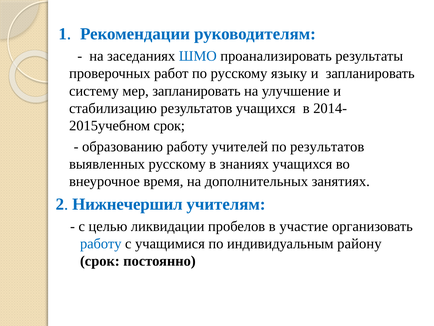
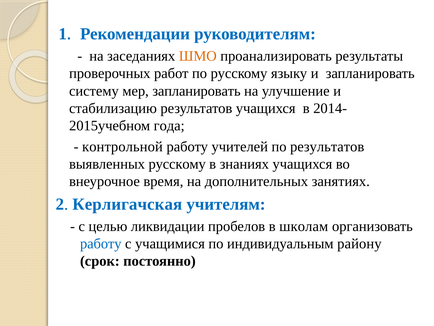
ШМО colour: blue -> orange
срок at (169, 126): срок -> года
образованию: образованию -> контрольной
Нижнечершил: Нижнечершил -> Керлигачская
участие: участие -> школам
